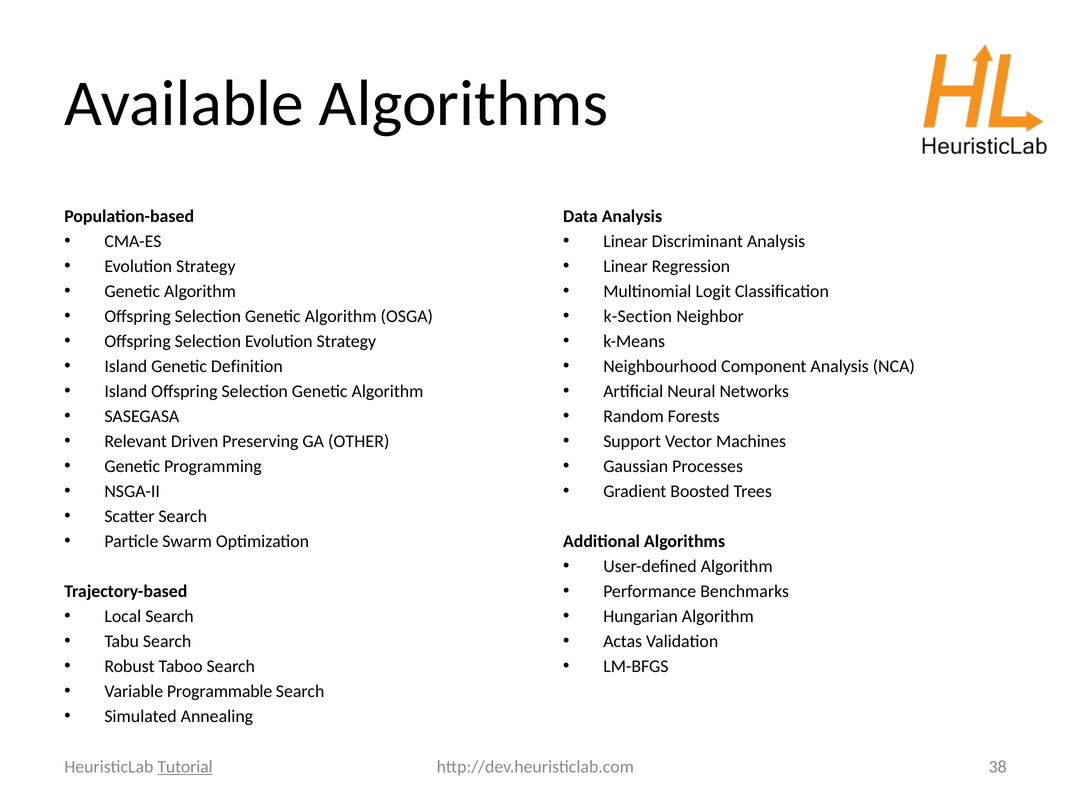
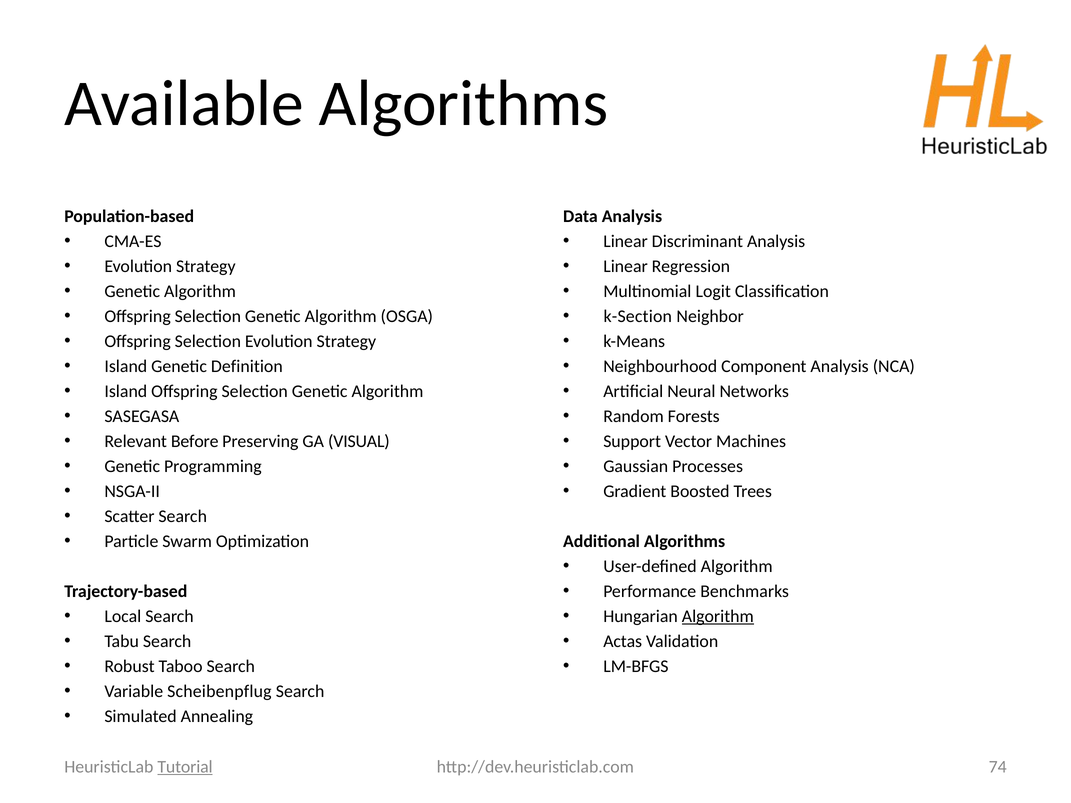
Driven: Driven -> Before
OTHER: OTHER -> VISUAL
Algorithm at (718, 617) underline: none -> present
Programmable: Programmable -> Scheibenpflug
38: 38 -> 74
